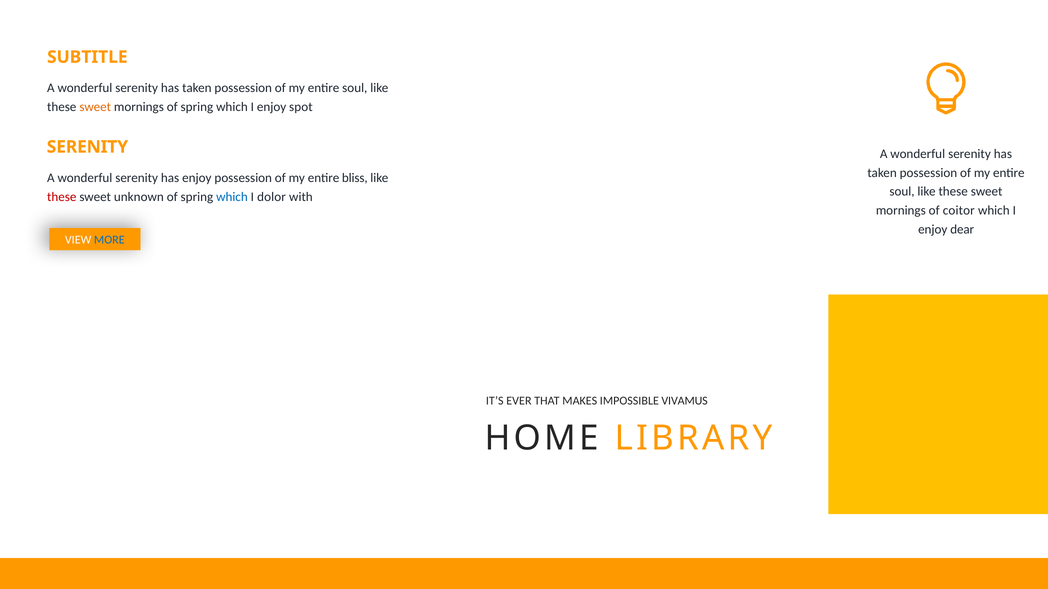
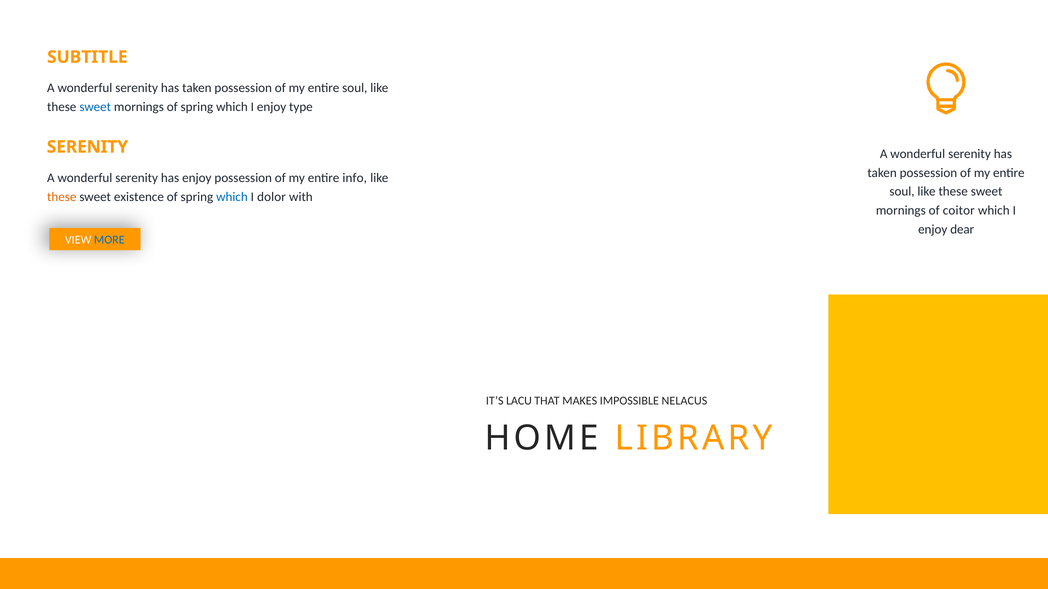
sweet at (95, 107) colour: orange -> blue
spot: spot -> type
bliss: bliss -> info
these at (62, 197) colour: red -> orange
unknown: unknown -> existence
EVER: EVER -> LACU
VIVAMUS: VIVAMUS -> NELACUS
